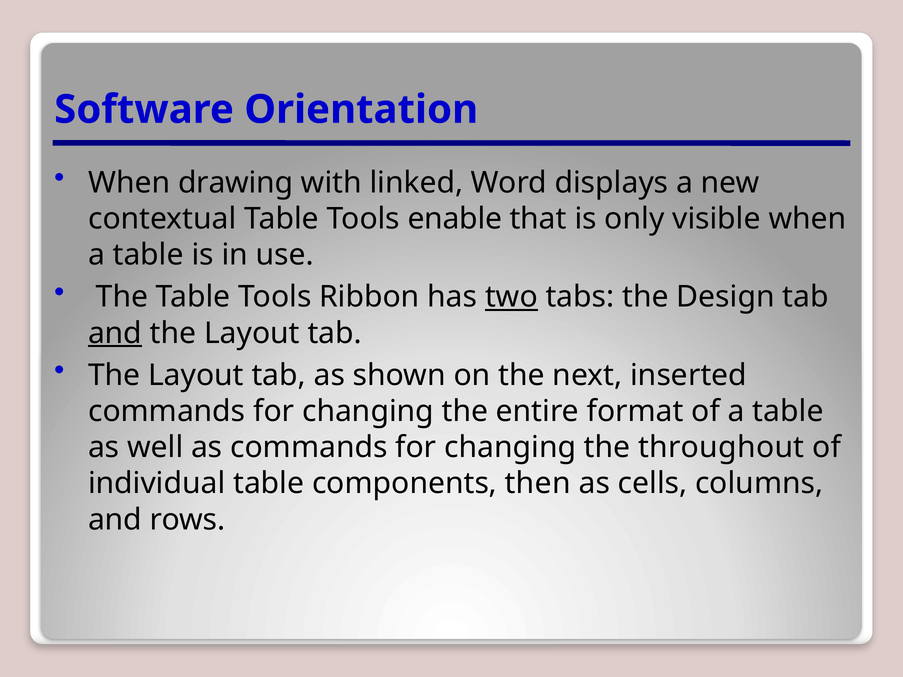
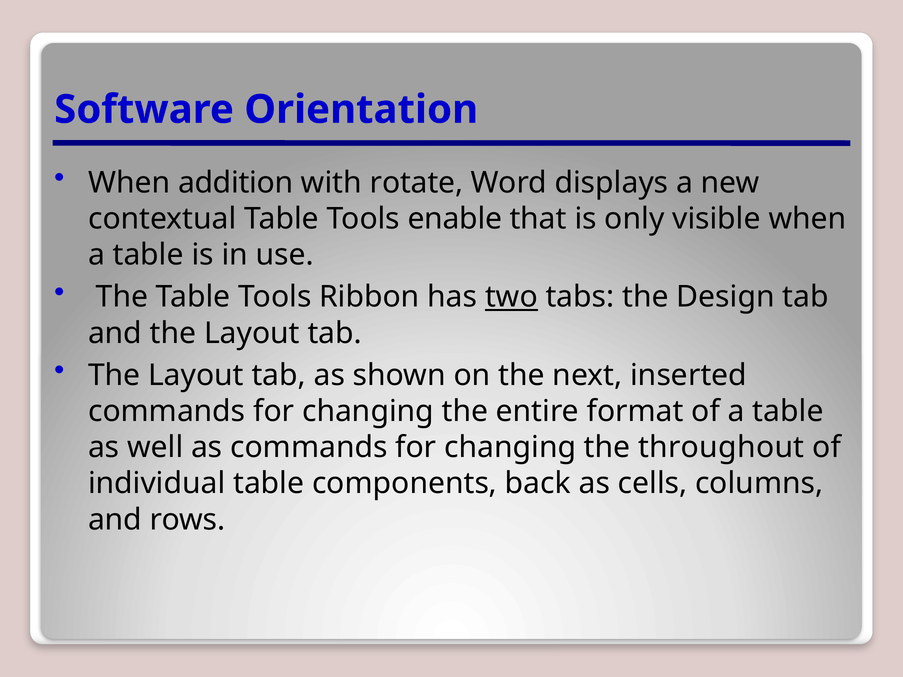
drawing: drawing -> addition
linked: linked -> rotate
and at (115, 333) underline: present -> none
then: then -> back
